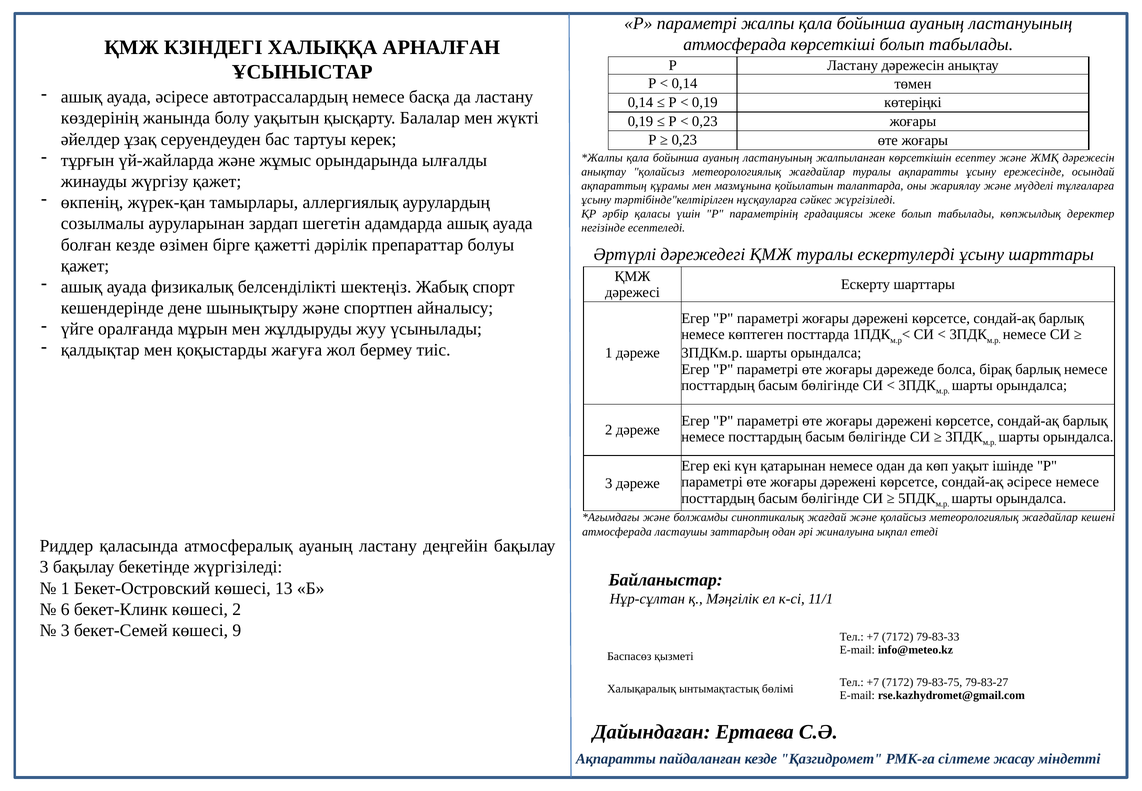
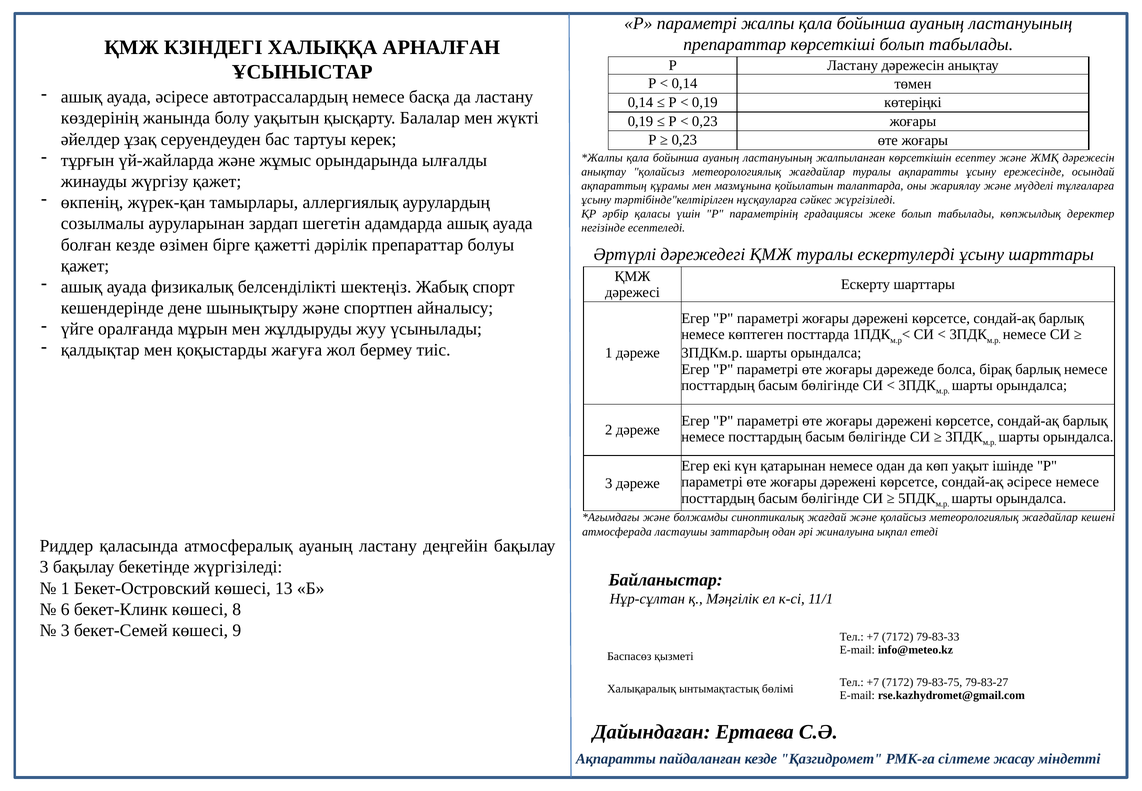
атмосферада at (735, 45): атмосферада -> препараттар
көшесі 2: 2 -> 8
